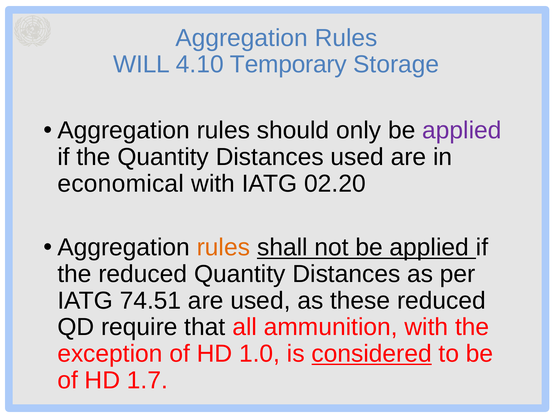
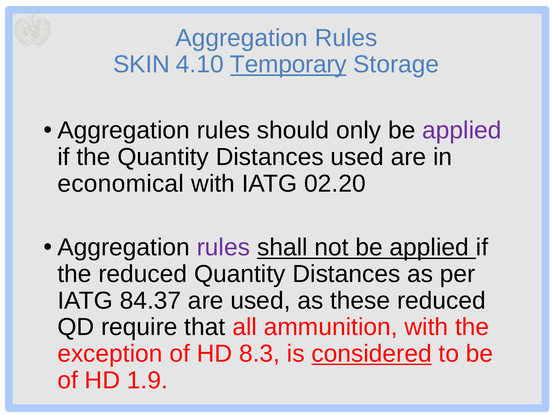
WILL: WILL -> SKIN
Temporary underline: none -> present
rules at (223, 247) colour: orange -> purple
74.51: 74.51 -> 84.37
1.0: 1.0 -> 8.3
1.7: 1.7 -> 1.9
